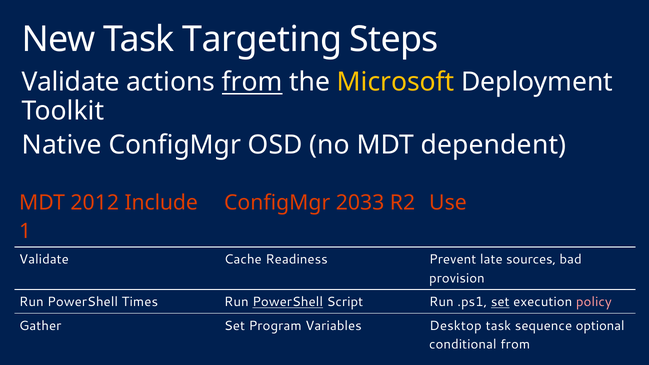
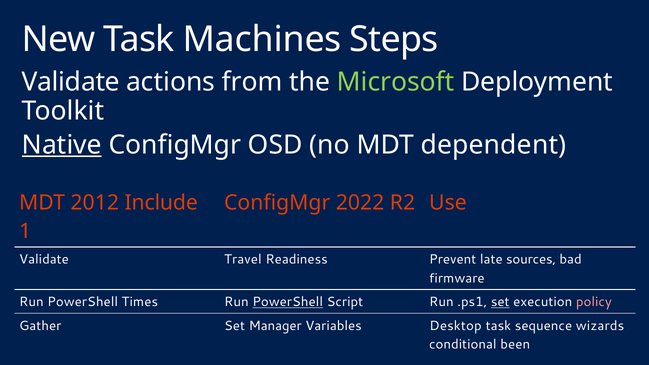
Targeting: Targeting -> Machines
from at (252, 82) underline: present -> none
Microsoft colour: yellow -> light green
Native underline: none -> present
2033: 2033 -> 2022
Cache: Cache -> Travel
provision: provision -> firmware
Program: Program -> Manager
optional: optional -> wizards
conditional from: from -> been
